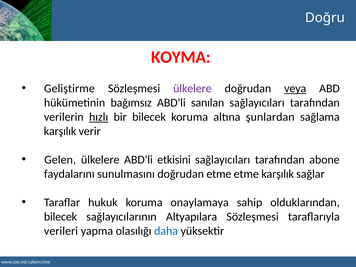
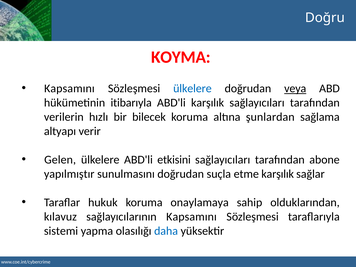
Geliştirme at (69, 88): Geliştirme -> Kapsamını
ülkelere at (192, 88) colour: purple -> blue
bağımsız: bağımsız -> itibarıyla
ABD'li sanılan: sanılan -> karşılık
hızlı underline: present -> none
karşılık at (60, 131): karşılık -> altyapı
faydalarını: faydalarını -> yapılmıştır
doğrudan etme: etme -> suçla
bilecek at (60, 217): bilecek -> kılavuz
sağlayıcılarının Altyapılara: Altyapılara -> Kapsamını
verileri: verileri -> sistemi
